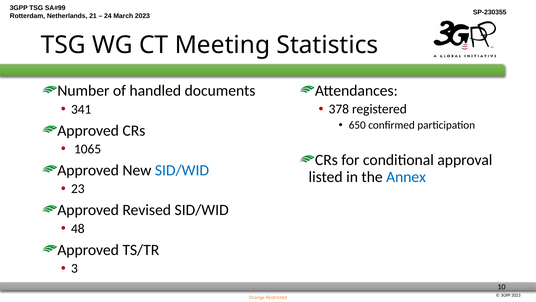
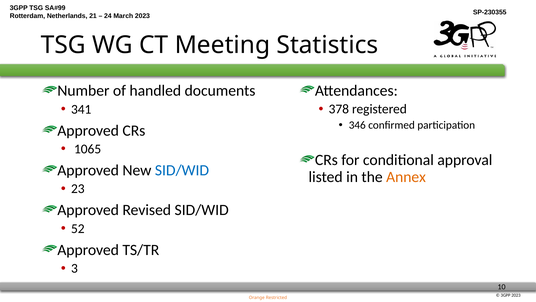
650: 650 -> 346
Annex colour: blue -> orange
48: 48 -> 52
